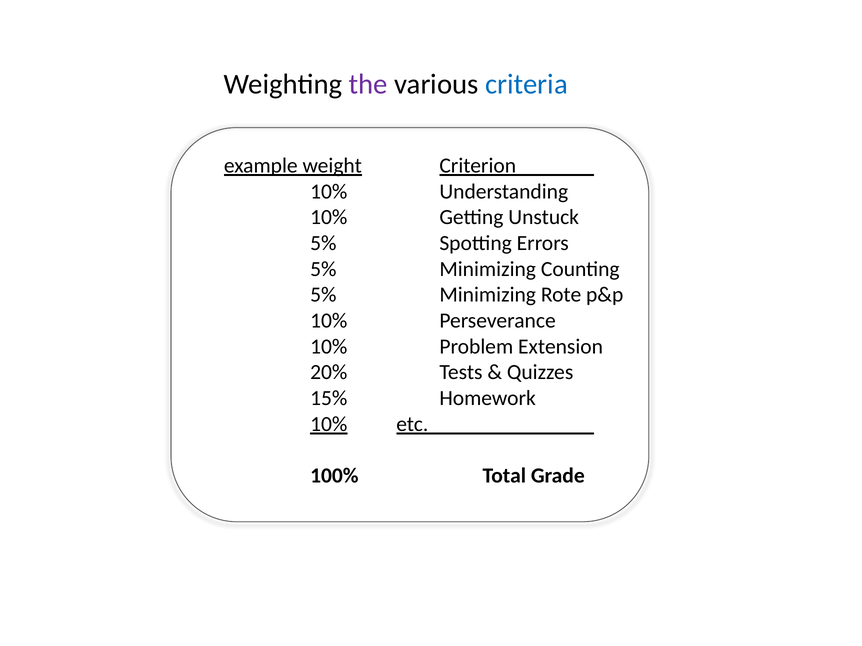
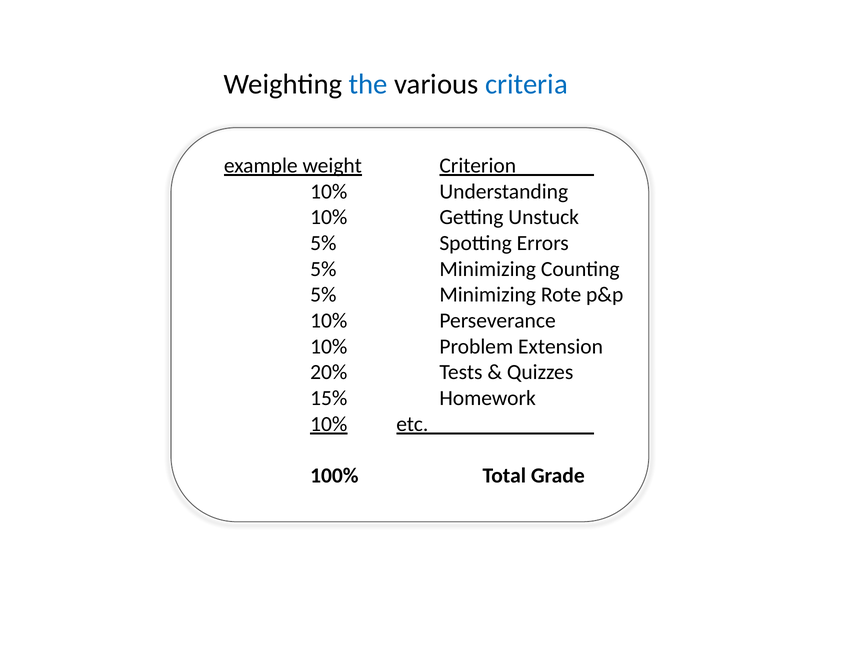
the colour: purple -> blue
